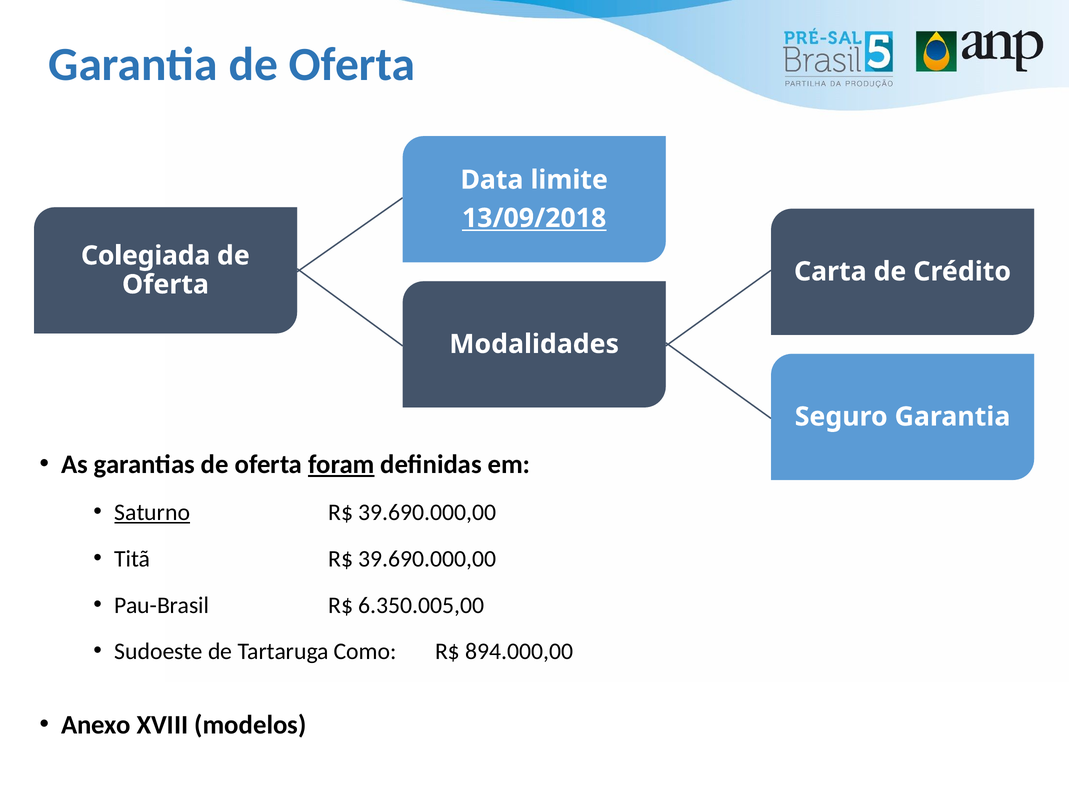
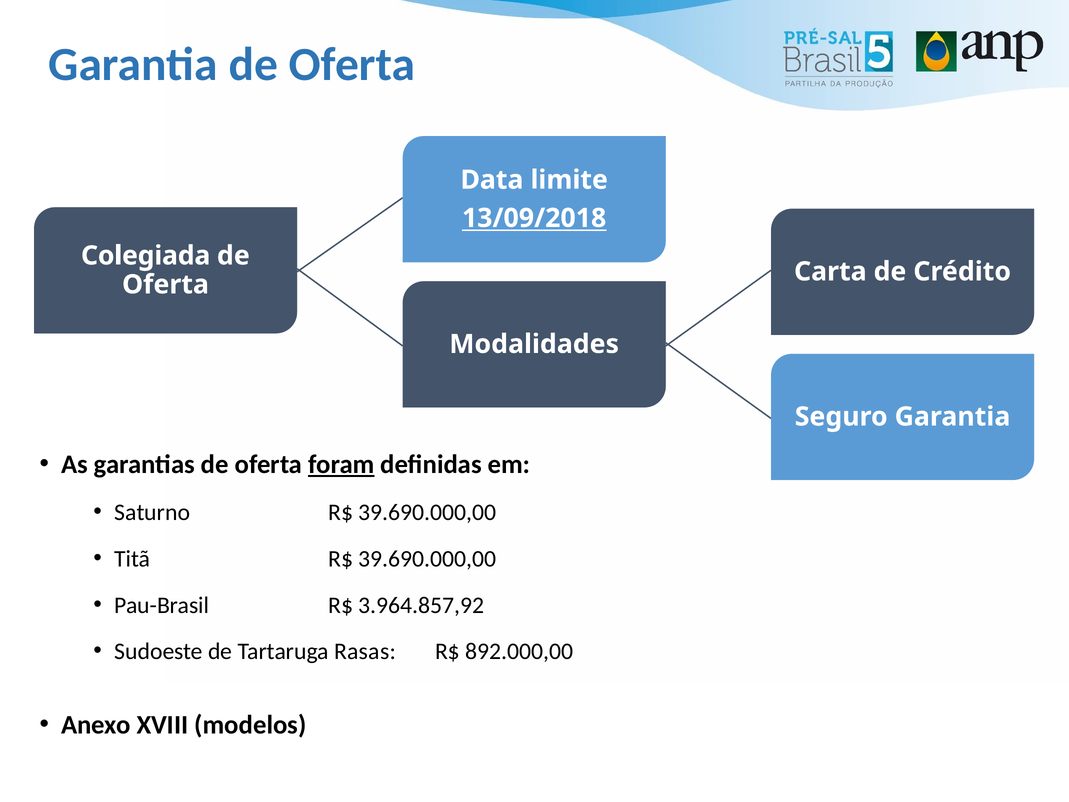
Saturno underline: present -> none
6.350.005,00: 6.350.005,00 -> 3.964.857,92
Como: Como -> Rasas
894.000,00: 894.000,00 -> 892.000,00
